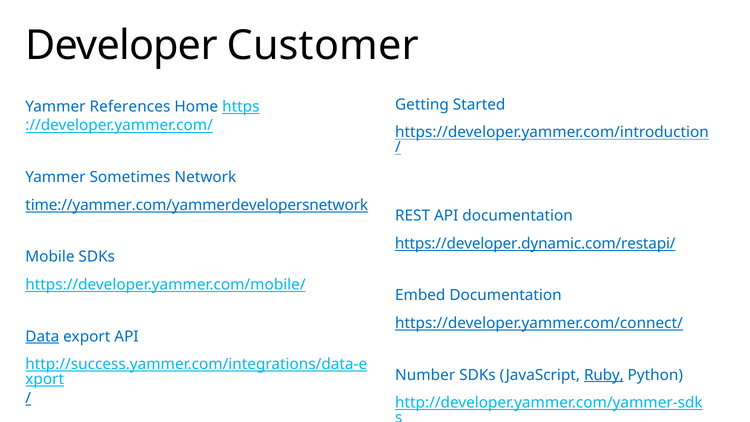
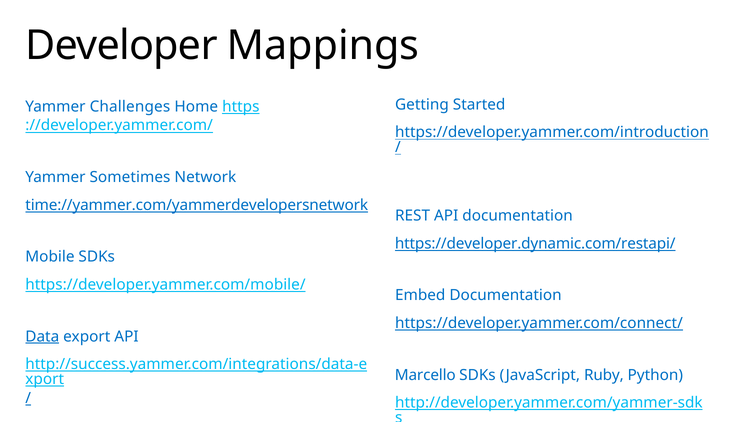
Customer: Customer -> Mappings
References: References -> Challenges
Number: Number -> Marcello
Ruby underline: present -> none
